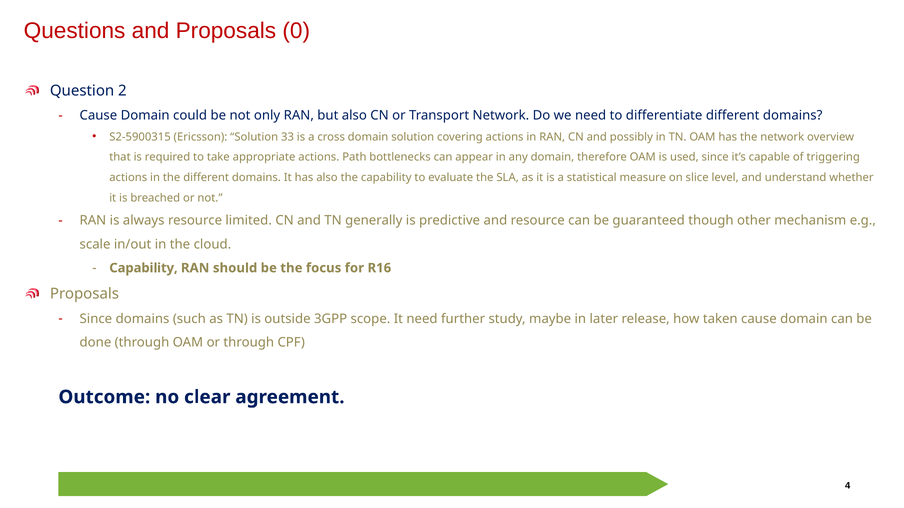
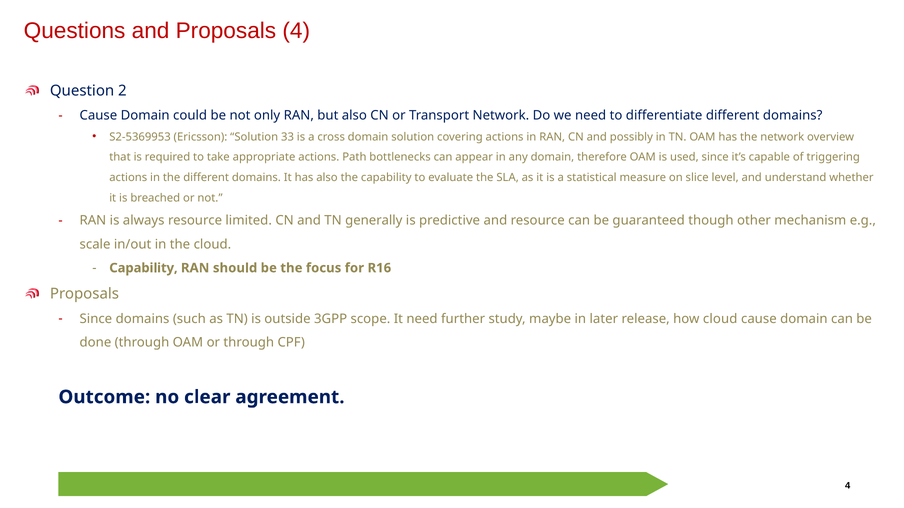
Proposals 0: 0 -> 4
S2-5900315: S2-5900315 -> S2-5369953
how taken: taken -> cloud
